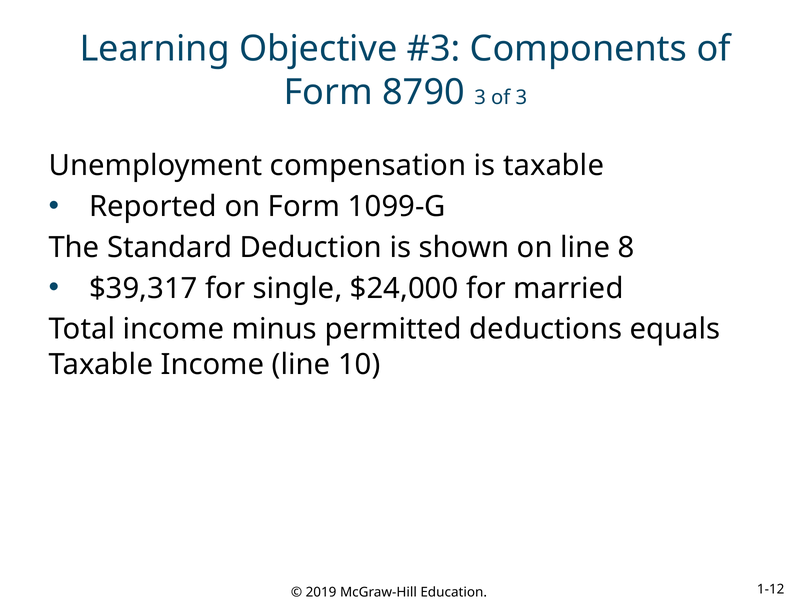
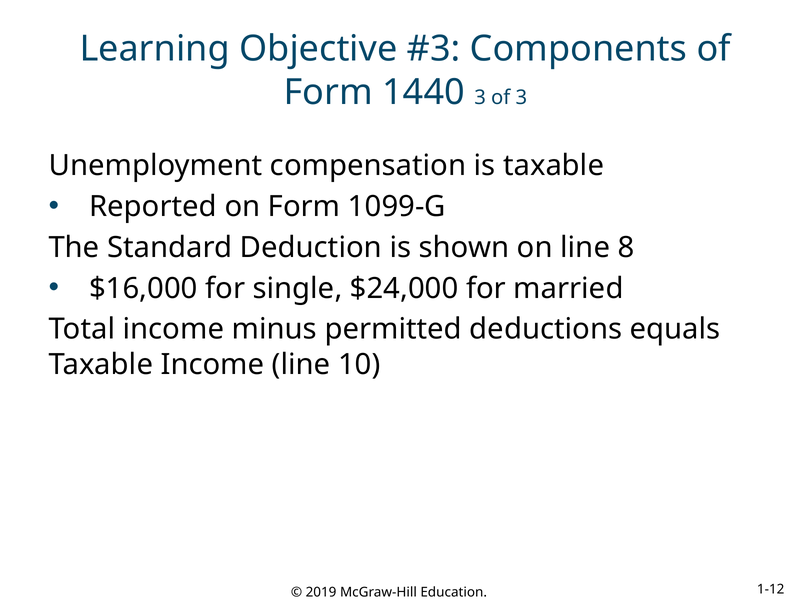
8790: 8790 -> 1440
$39,317: $39,317 -> $16,000
